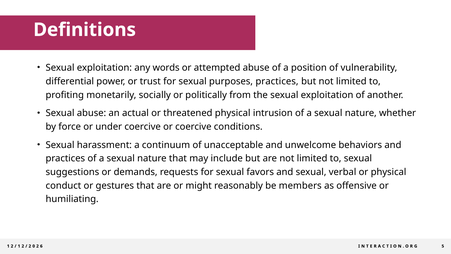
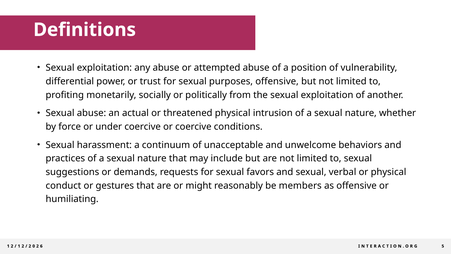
any words: words -> abuse
purposes practices: practices -> offensive
